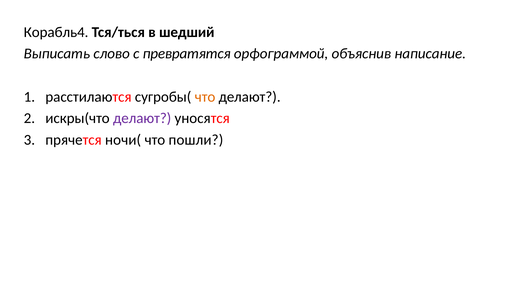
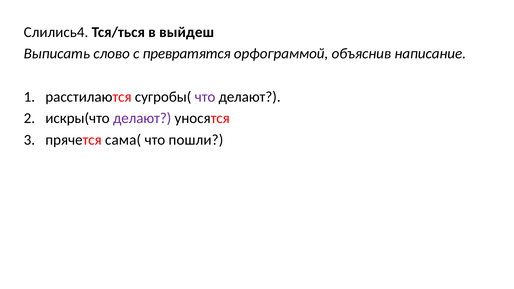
Корабль4: Корабль4 -> Слились4
шедший: шедший -> выйдеш
что at (205, 97) colour: orange -> purple
ночи(: ночи( -> сама(
